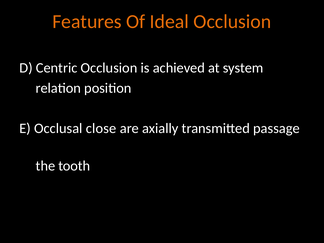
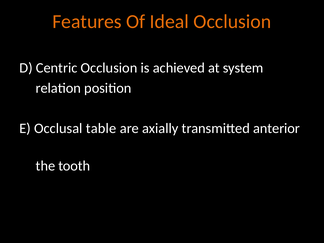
close: close -> table
passage: passage -> anterior
